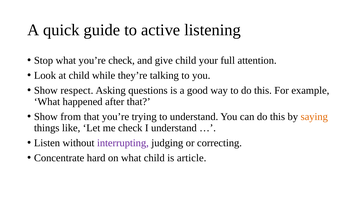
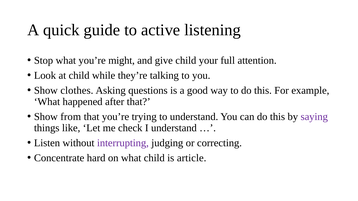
you’re check: check -> might
respect: respect -> clothes
saying colour: orange -> purple
